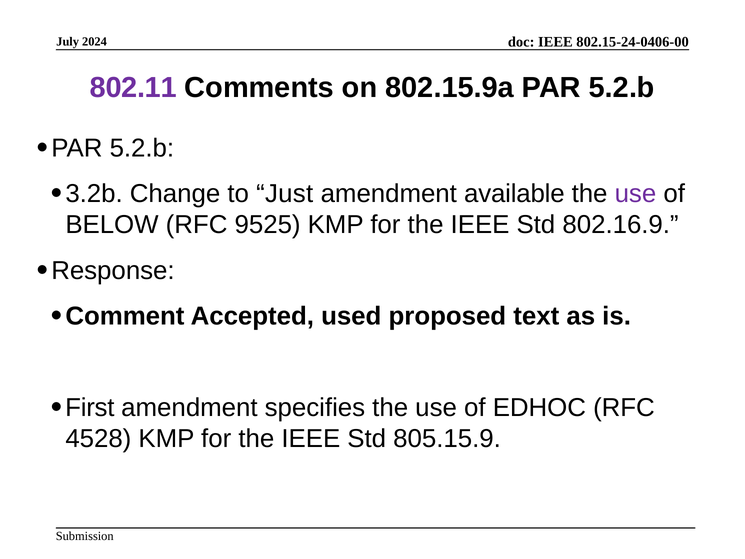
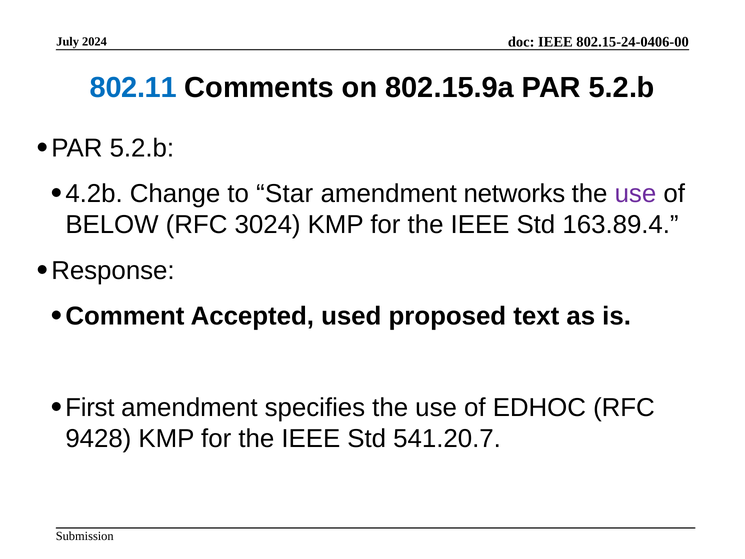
802.11 colour: purple -> blue
3.2b: 3.2b -> 4.2b
Just: Just -> Star
available: available -> networks
9525: 9525 -> 3024
802.16.9: 802.16.9 -> 163.89.4
4528: 4528 -> 9428
805.15.9: 805.15.9 -> 541.20.7
